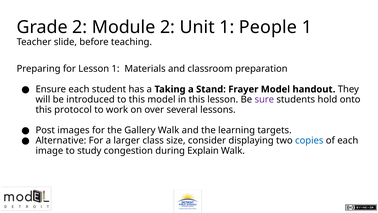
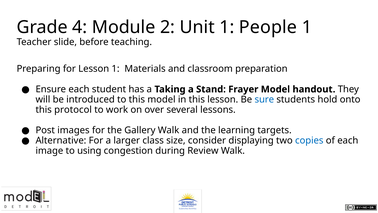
Grade 2: 2 -> 4
sure colour: purple -> blue
study: study -> using
Explain: Explain -> Review
